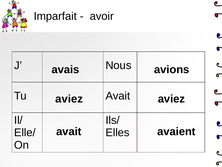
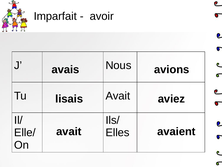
aviez at (69, 99): aviez -> lisais
